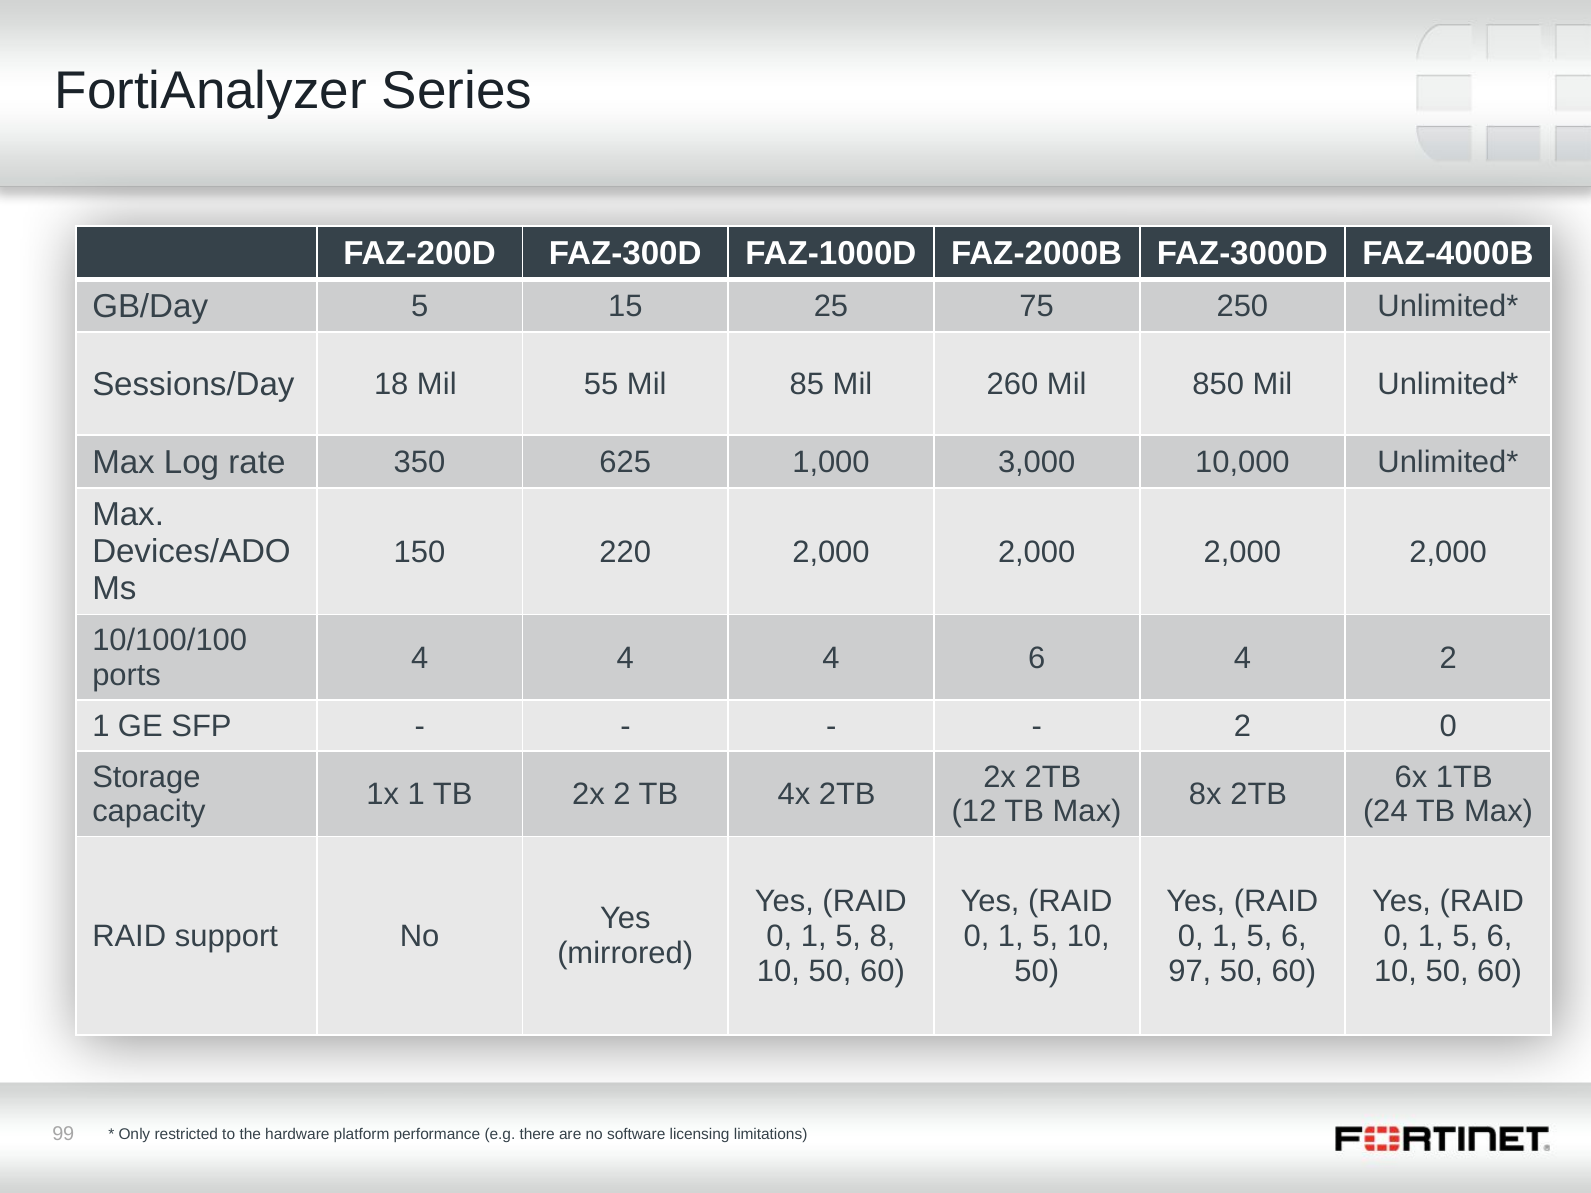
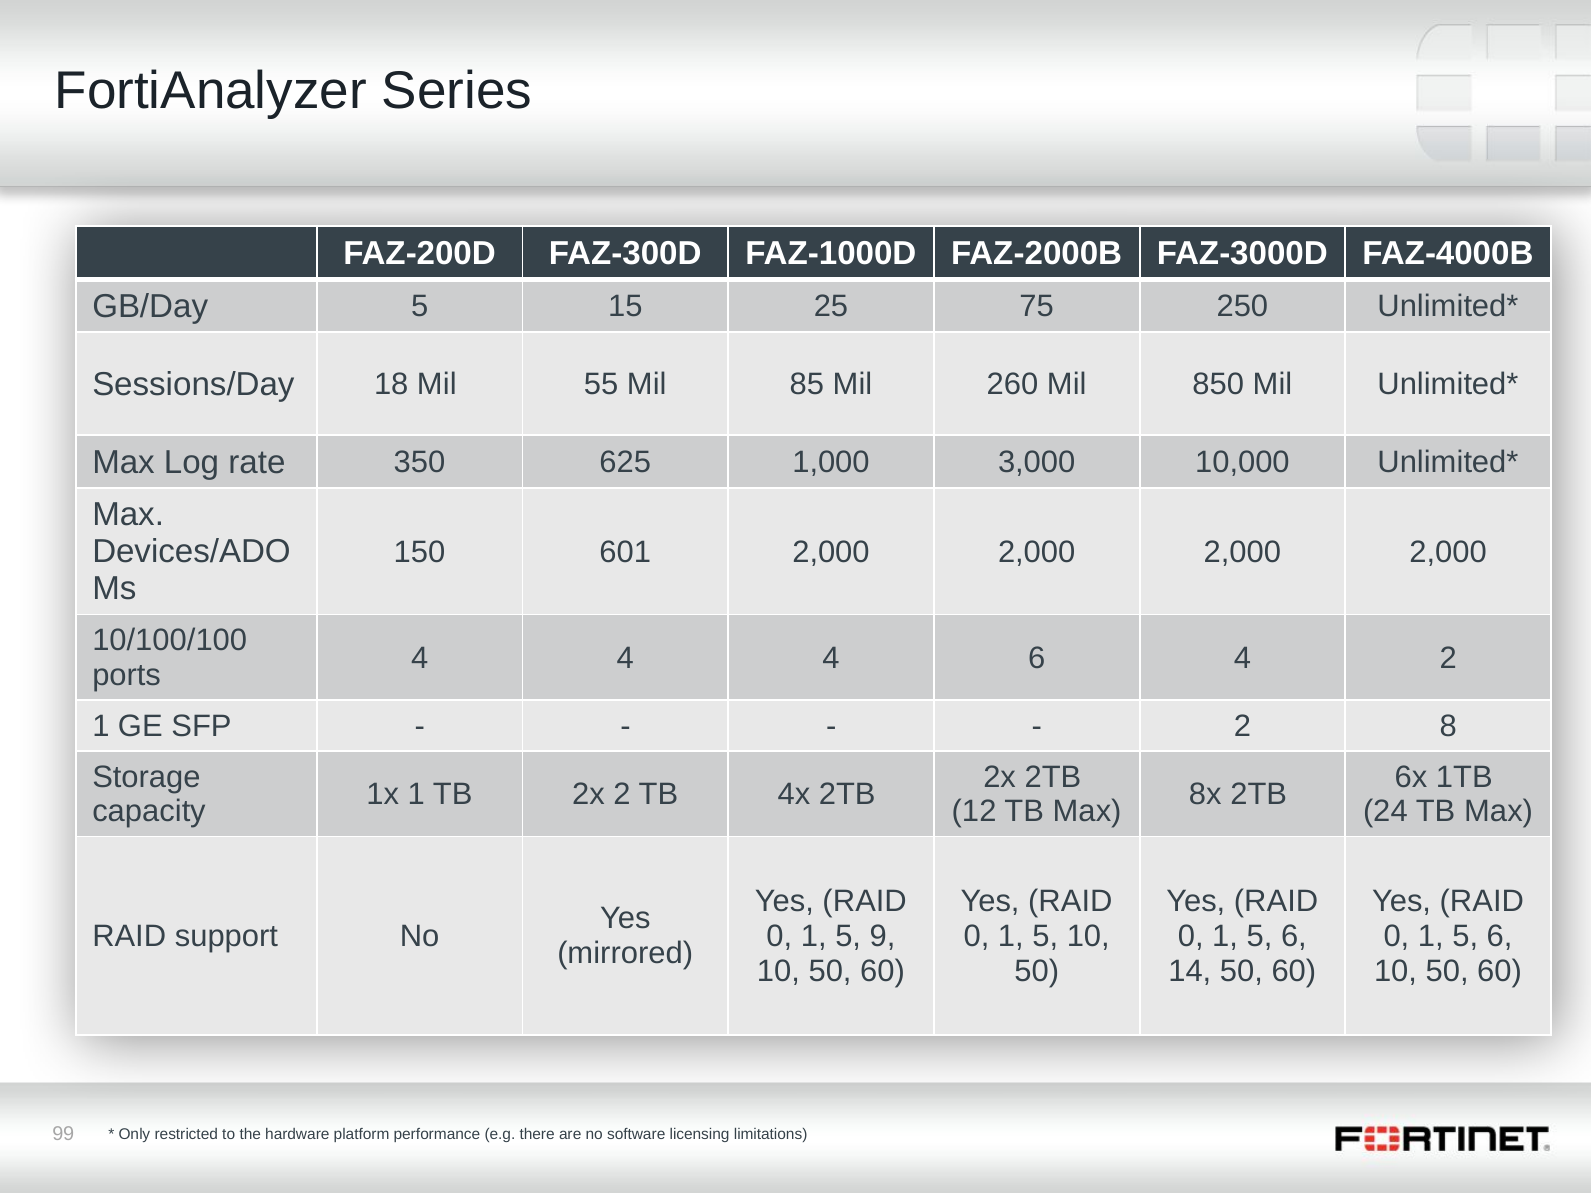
220: 220 -> 601
2 0: 0 -> 8
8: 8 -> 9
97: 97 -> 14
